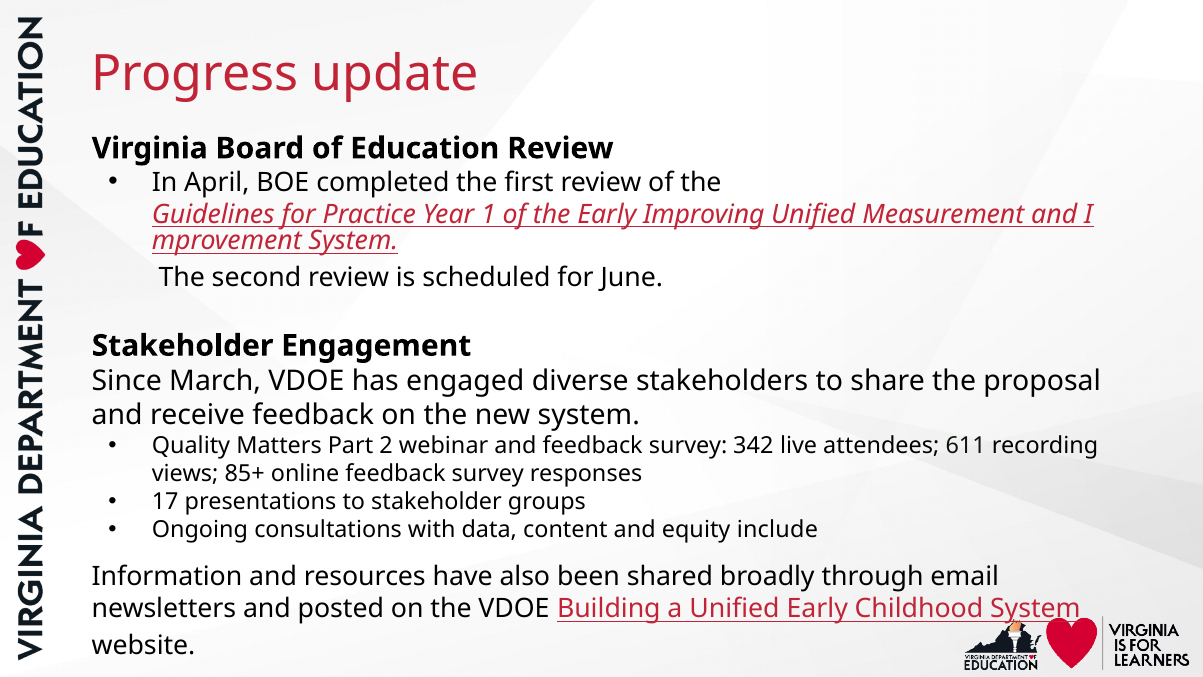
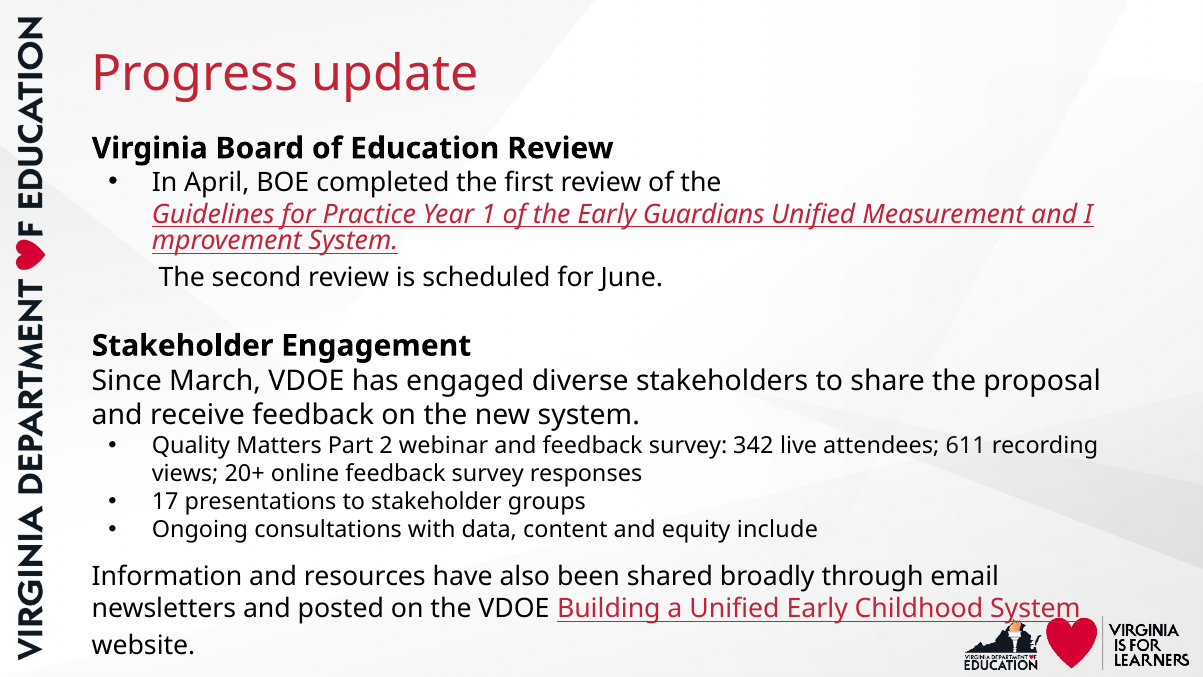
Improving: Improving -> Guardians
85+: 85+ -> 20+
